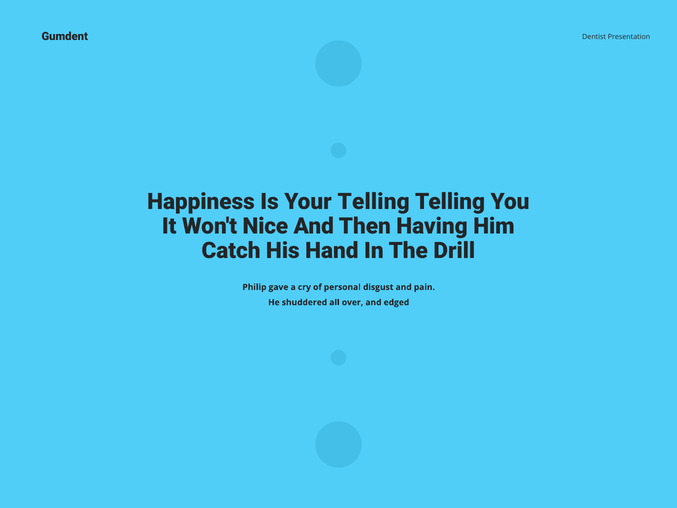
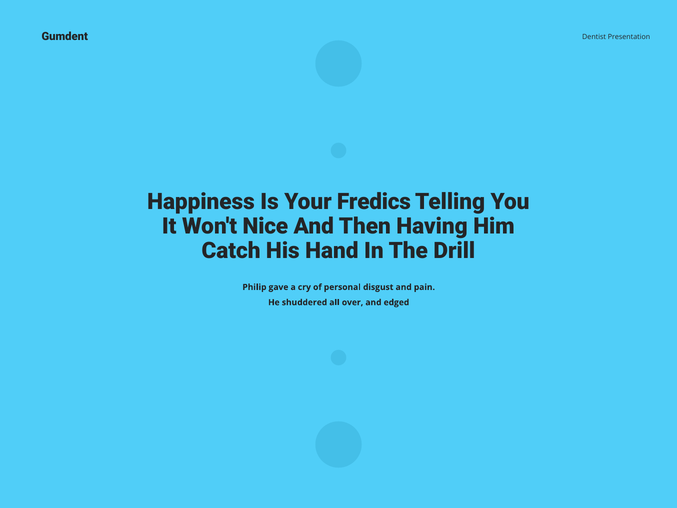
Your Telling: Telling -> Fredics
